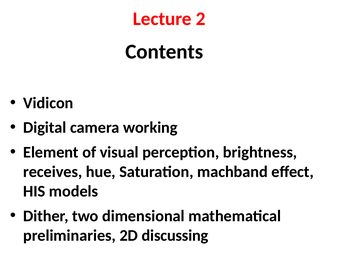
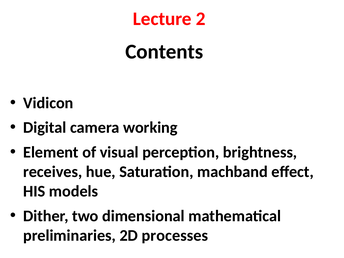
discussing: discussing -> processes
